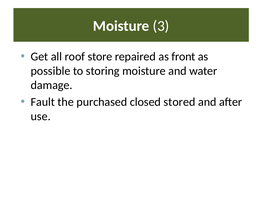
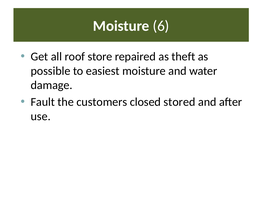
3: 3 -> 6
front: front -> theft
storing: storing -> easiest
purchased: purchased -> customers
